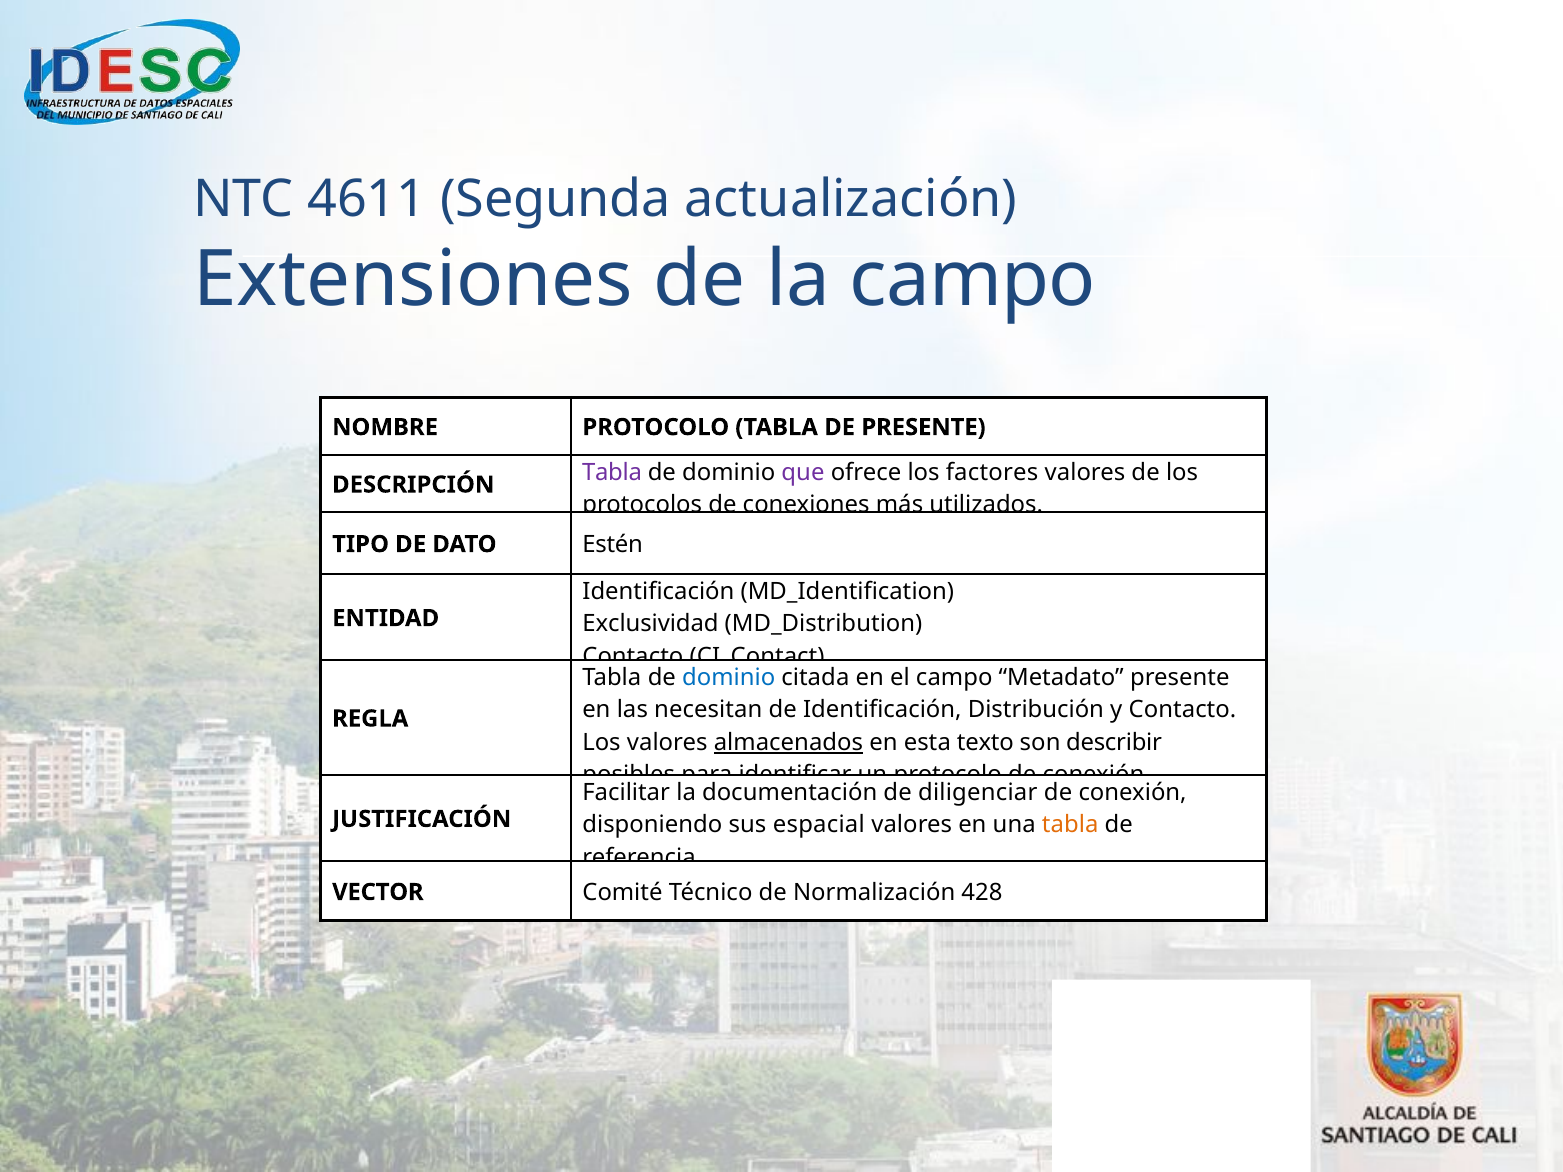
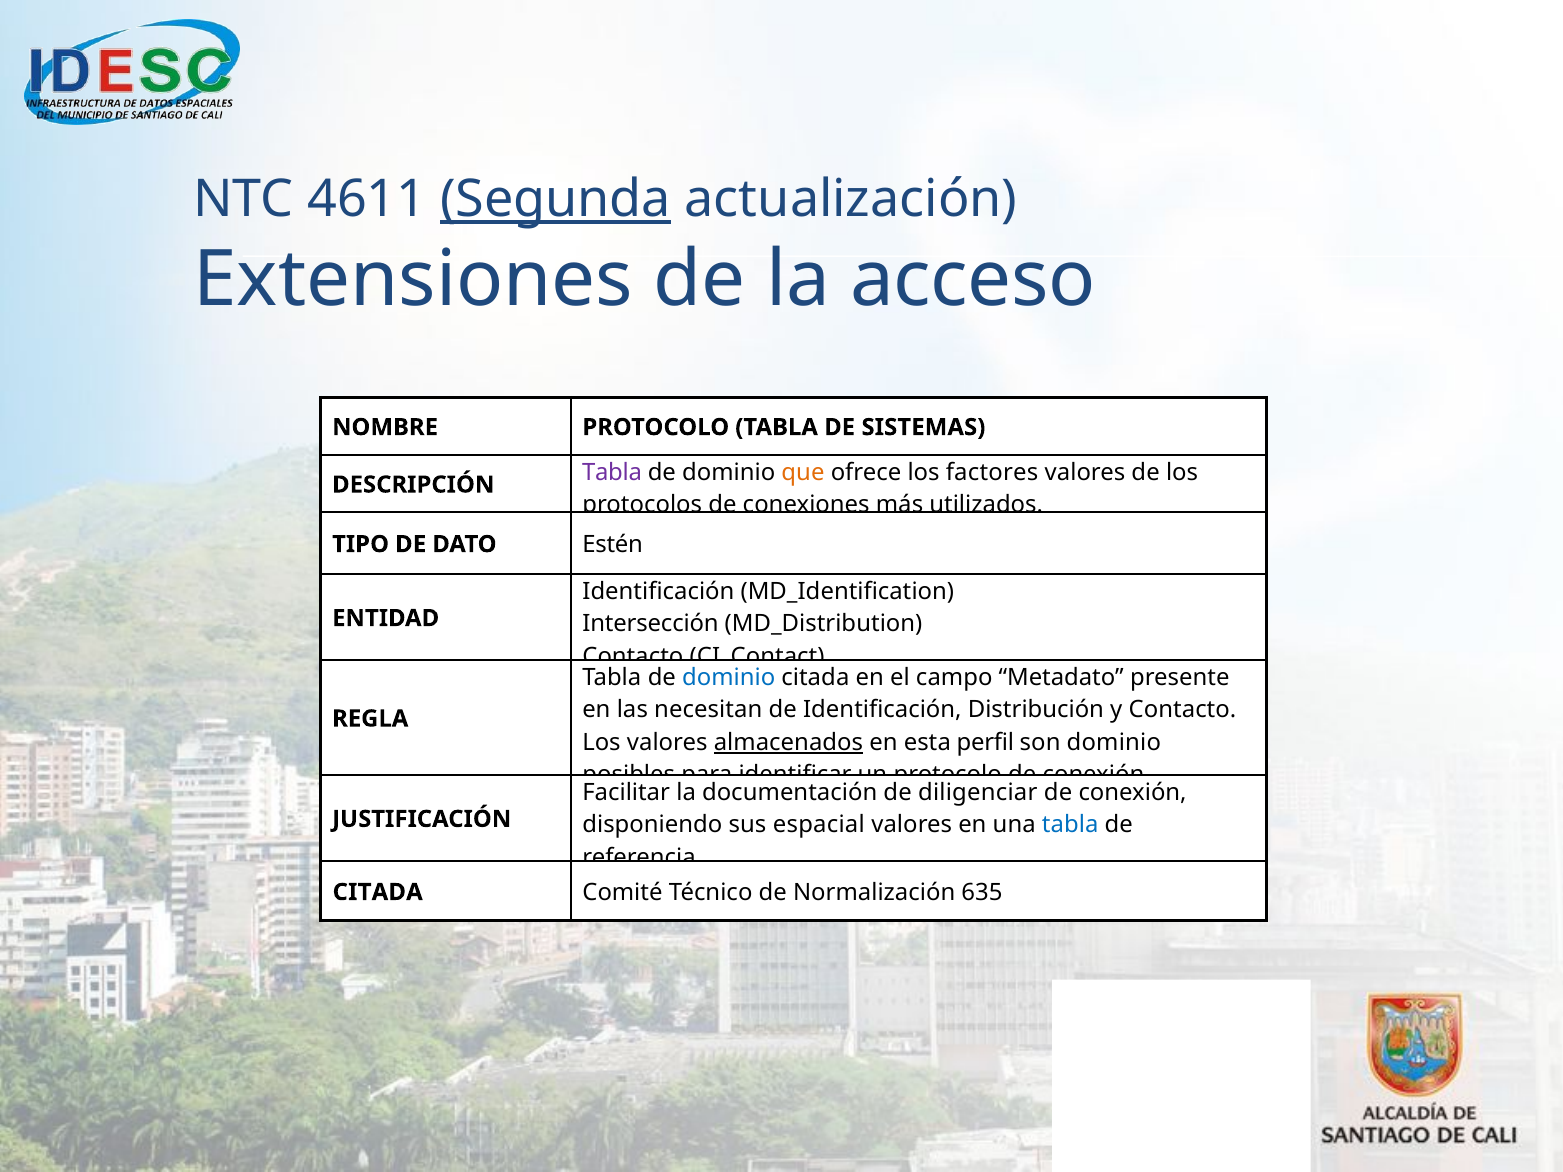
Segunda underline: none -> present
la campo: campo -> acceso
DE PRESENTE: PRESENTE -> SISTEMAS
que colour: purple -> orange
Exclusividad: Exclusividad -> Intersección
texto: texto -> perfil
son describir: describir -> dominio
tabla at (1070, 825) colour: orange -> blue
VECTOR at (378, 892): VECTOR -> CITADA
428: 428 -> 635
